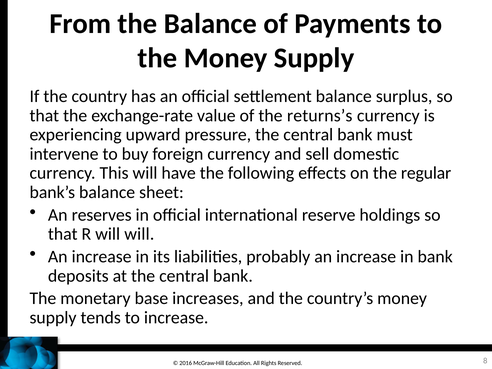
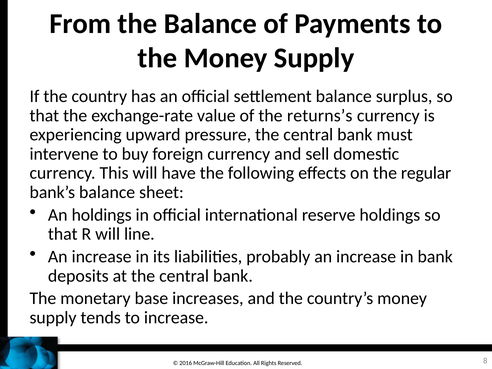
An reserves: reserves -> holdings
will will: will -> line
